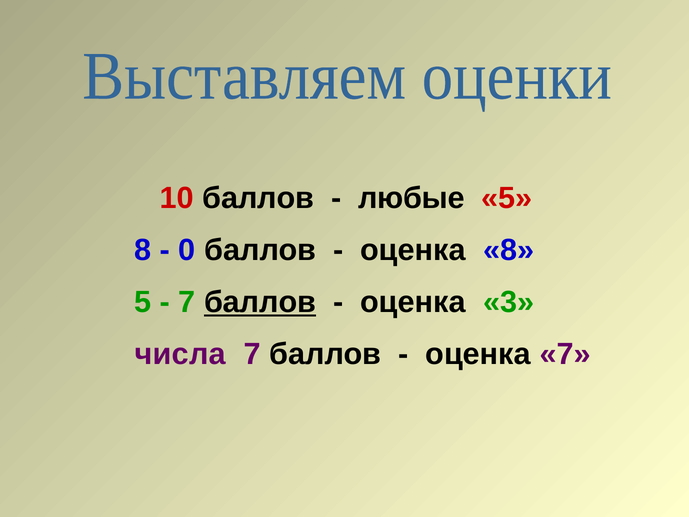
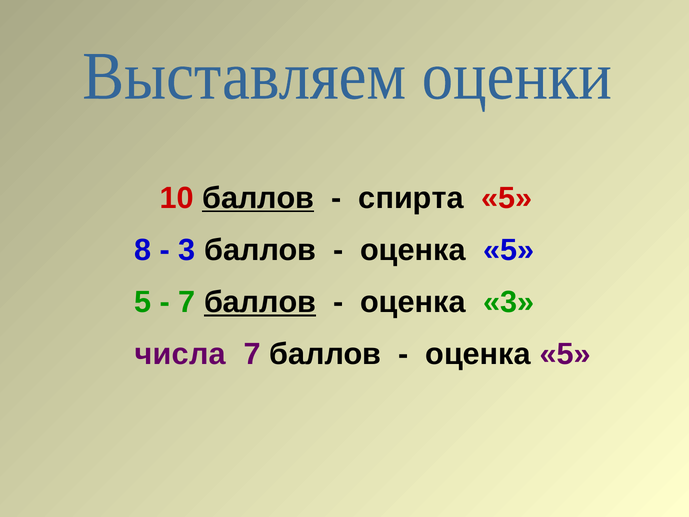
баллов at (258, 198) underline: none -> present
любые: любые -> спирта
0 at (187, 250): 0 -> 3
8 at (509, 250): 8 -> 5
7 at (565, 354): 7 -> 5
